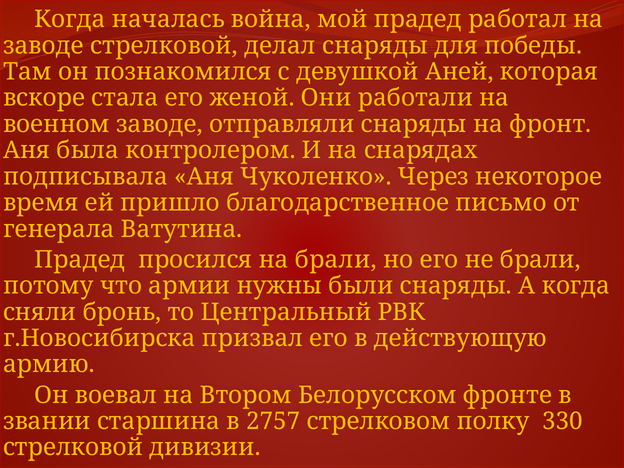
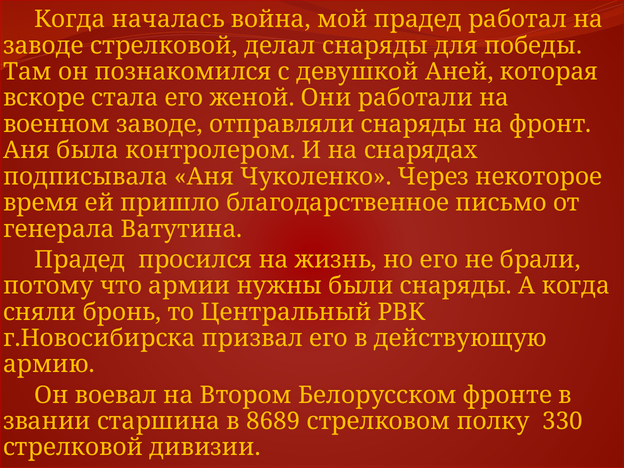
на брали: брали -> жизнь
2757: 2757 -> 8689
